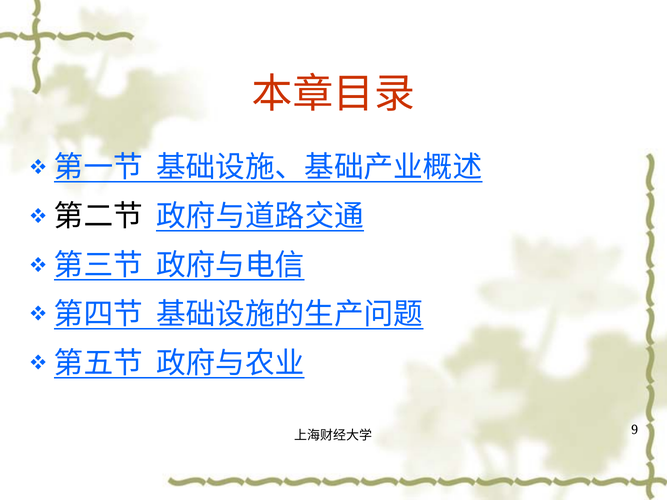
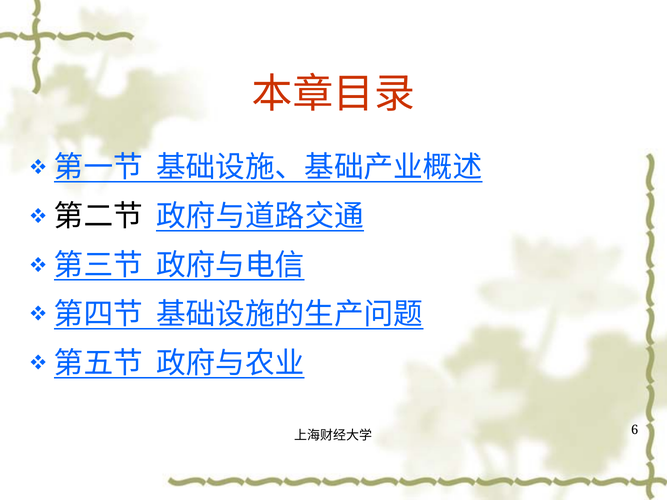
9: 9 -> 6
